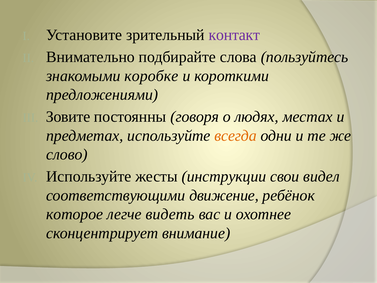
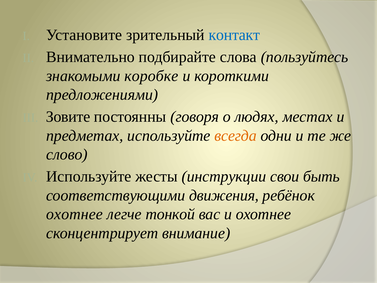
контакт colour: purple -> blue
видел: видел -> быть
движение: движение -> движения
которое at (75, 214): которое -> охотнее
видеть: видеть -> тонкой
